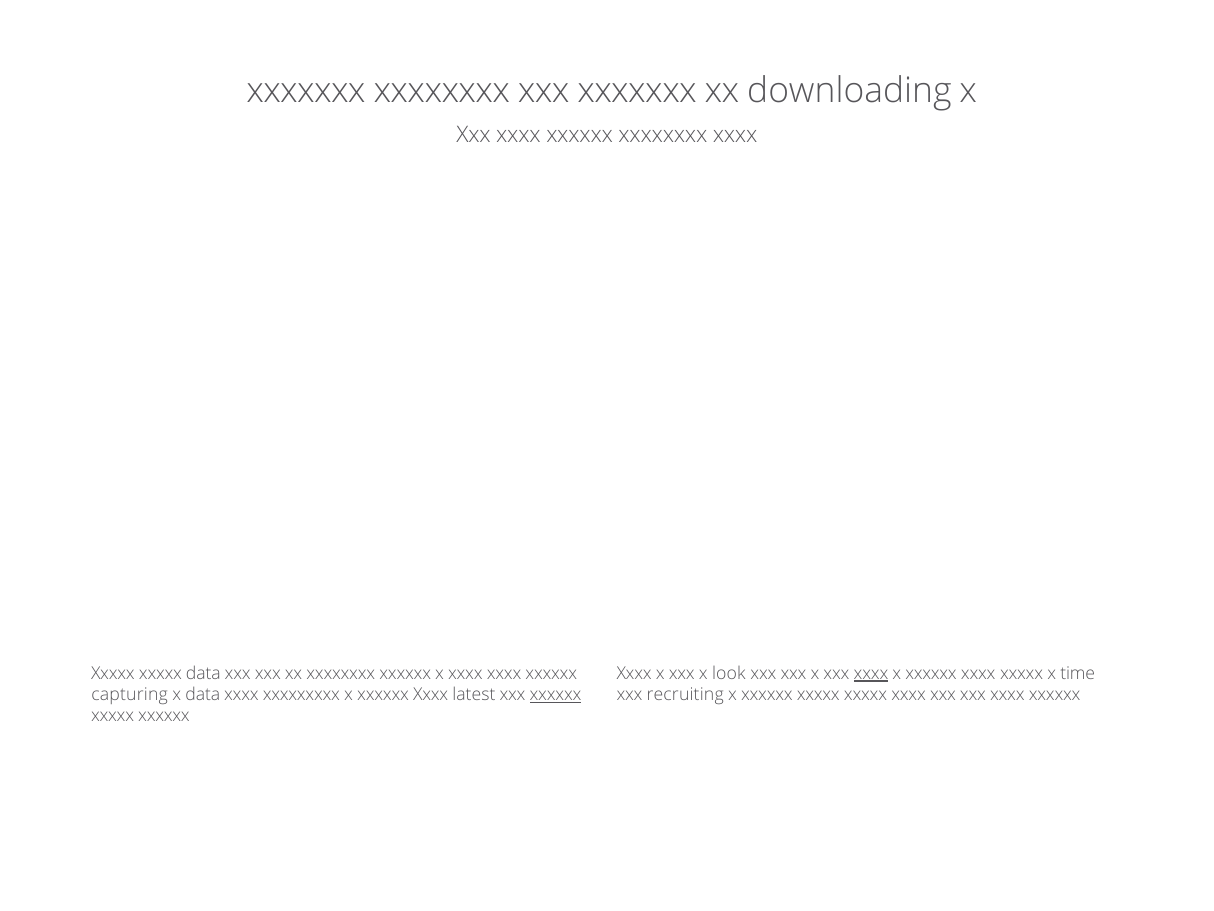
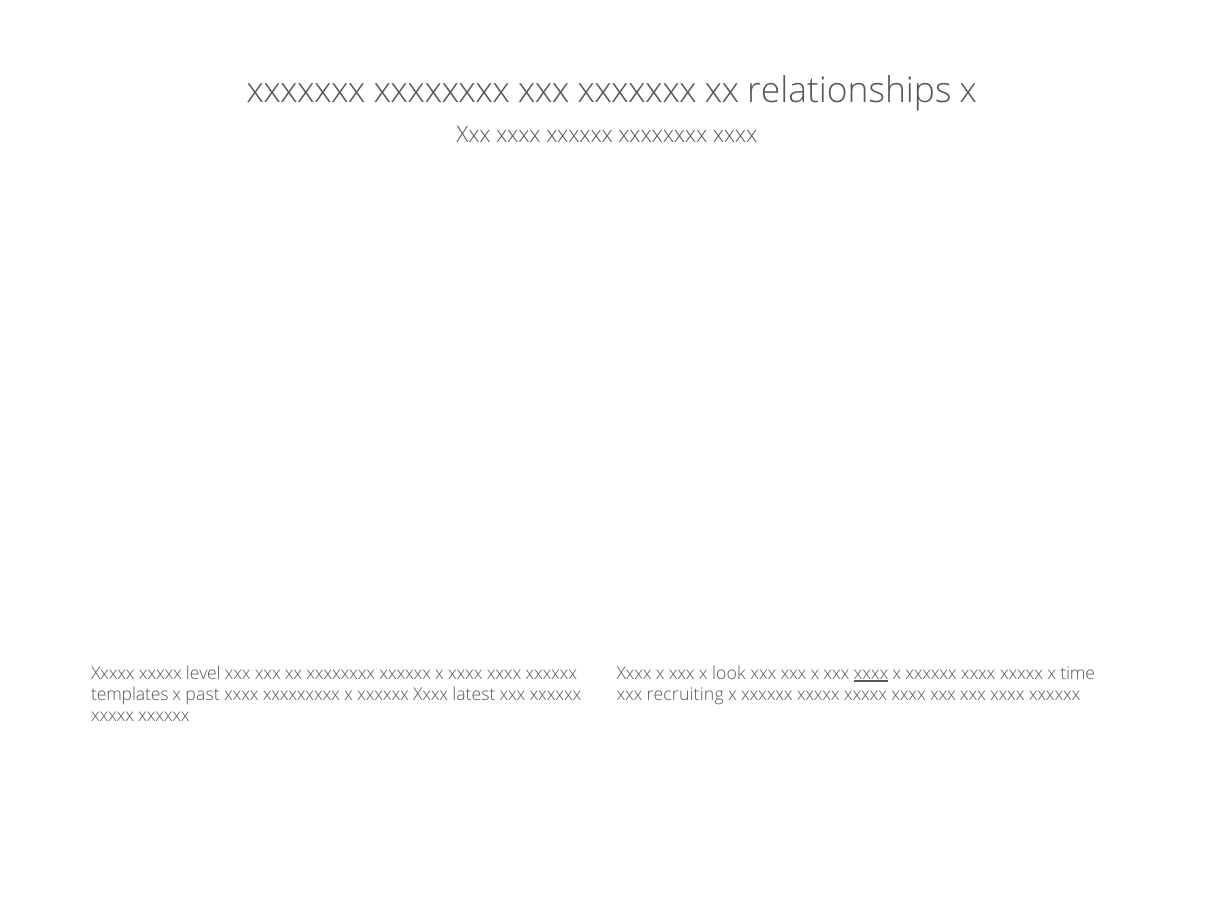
downloading: downloading -> relationships
xxxxx data: data -> level
capturing: capturing -> templates
x data: data -> past
xxxxxx at (556, 694) underline: present -> none
